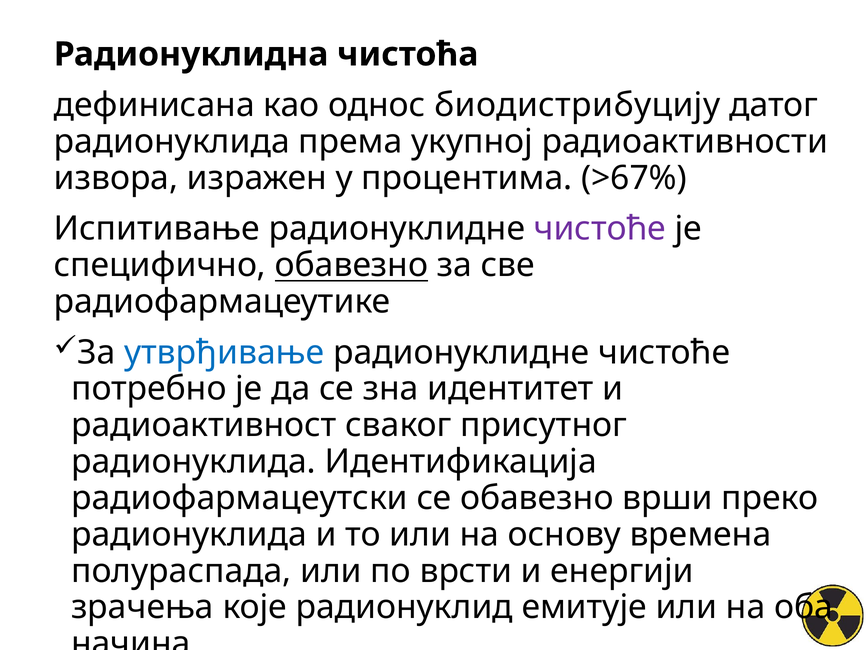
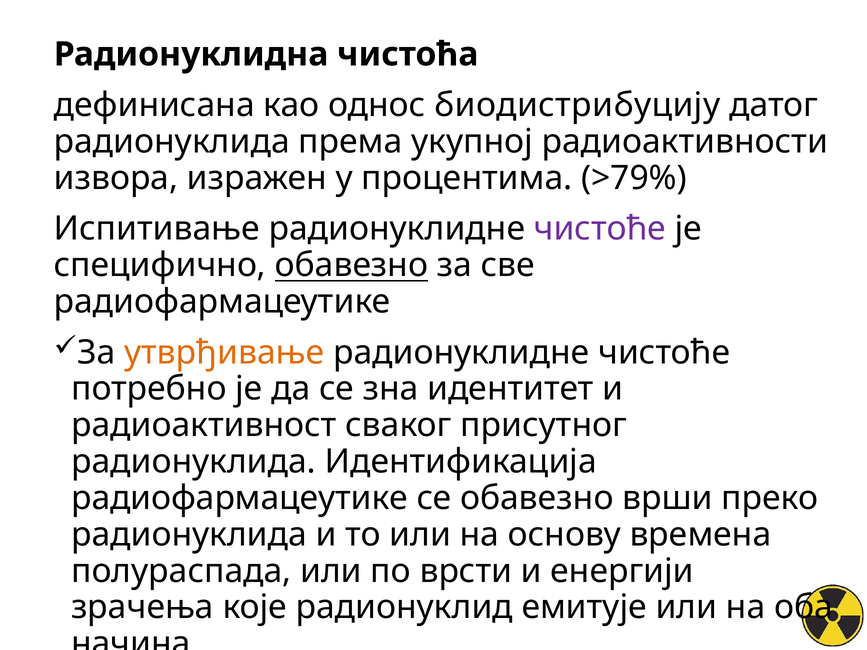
>67%: >67% -> >79%
утврђивање colour: blue -> orange
радиофармацеутски at (240, 498): радиофармацеутски -> радиофармацеутике
